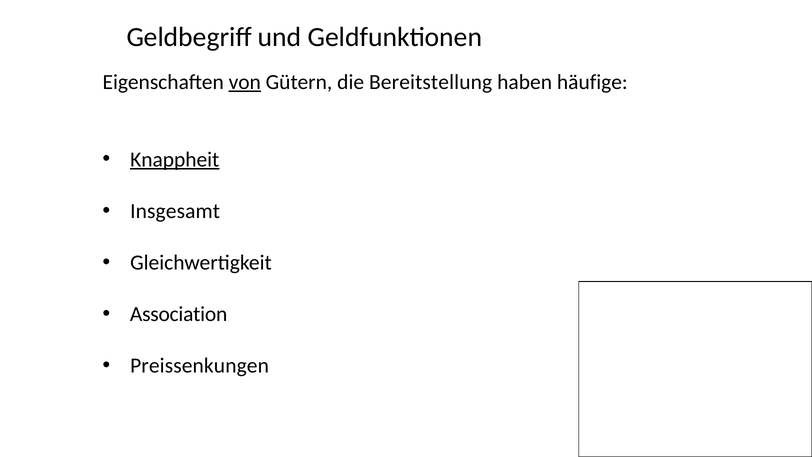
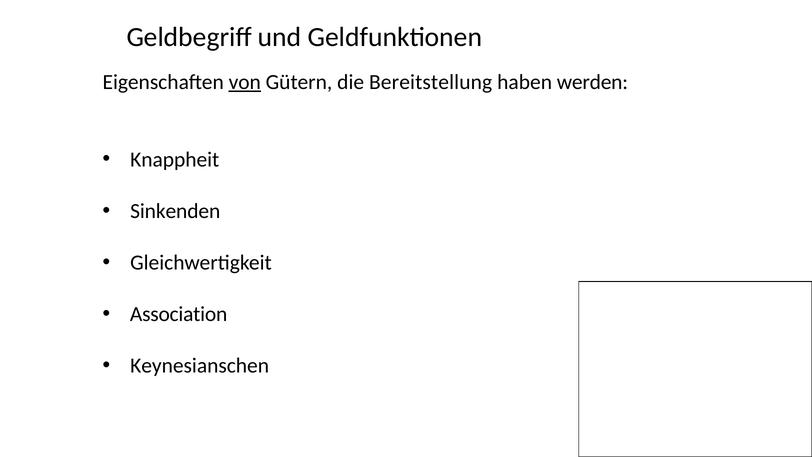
häufige: häufige -> werden
Knappheit underline: present -> none
Insgesamt: Insgesamt -> Sinkenden
Preissenkungen: Preissenkungen -> Keynesianschen
